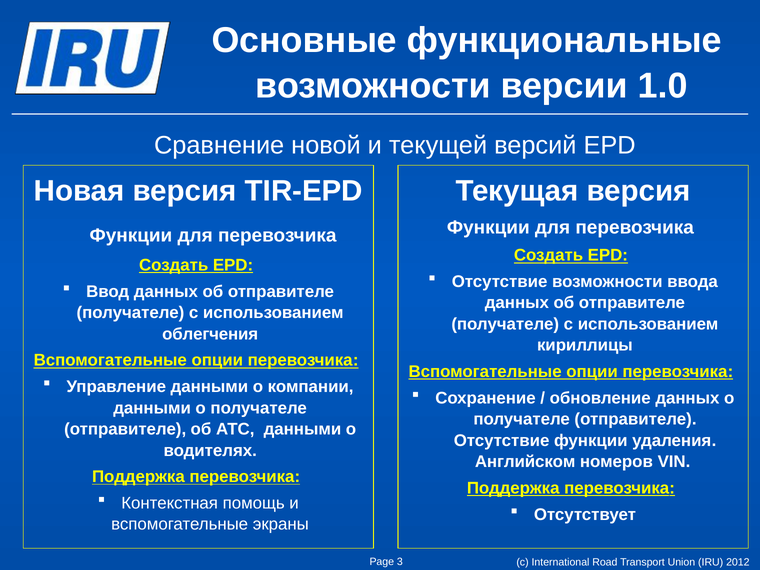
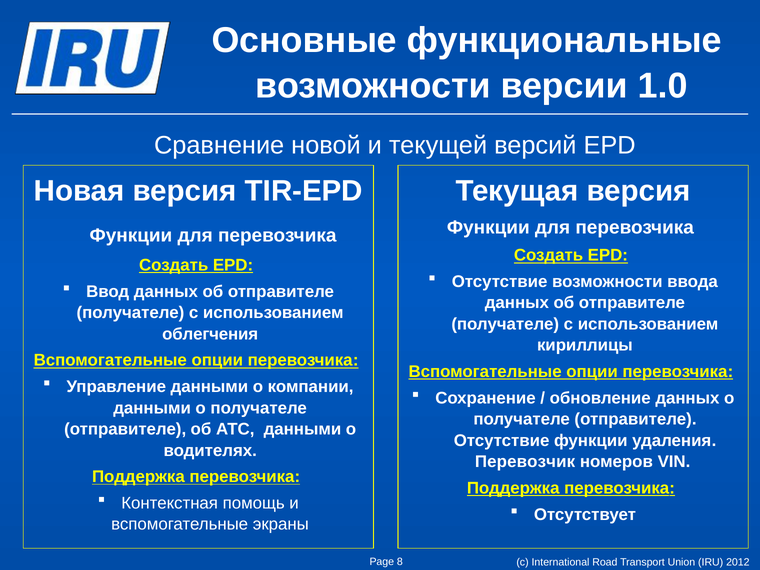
Английском: Английском -> Перевозчик
3: 3 -> 8
